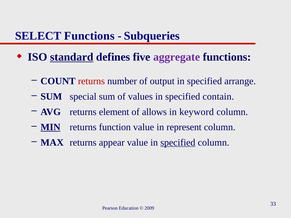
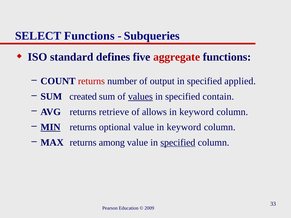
standard underline: present -> none
aggregate colour: purple -> red
arrange: arrange -> applied
special: special -> created
values underline: none -> present
element: element -> retrieve
function: function -> optional
value in represent: represent -> keyword
appear: appear -> among
